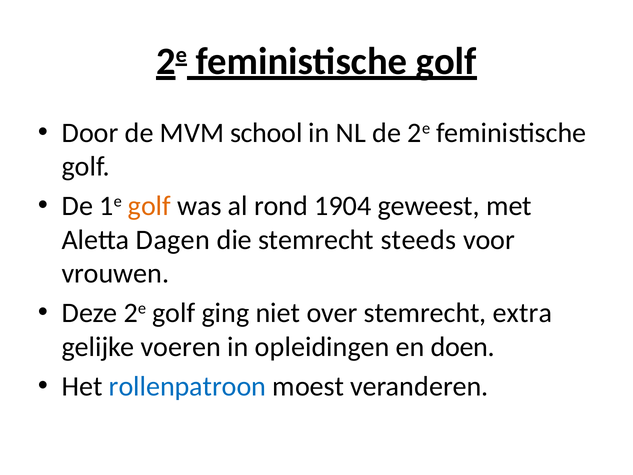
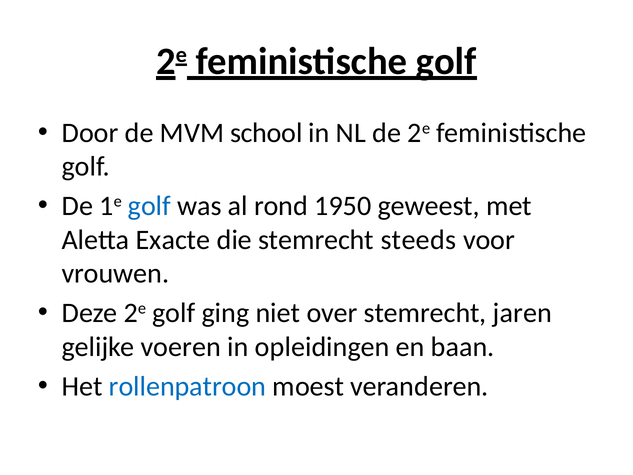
golf at (149, 206) colour: orange -> blue
1904: 1904 -> 1950
Dagen: Dagen -> Exacte
extra: extra -> jaren
doen: doen -> baan
